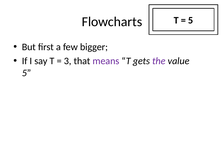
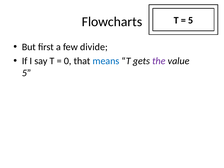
bigger: bigger -> divide
3: 3 -> 0
means colour: purple -> blue
